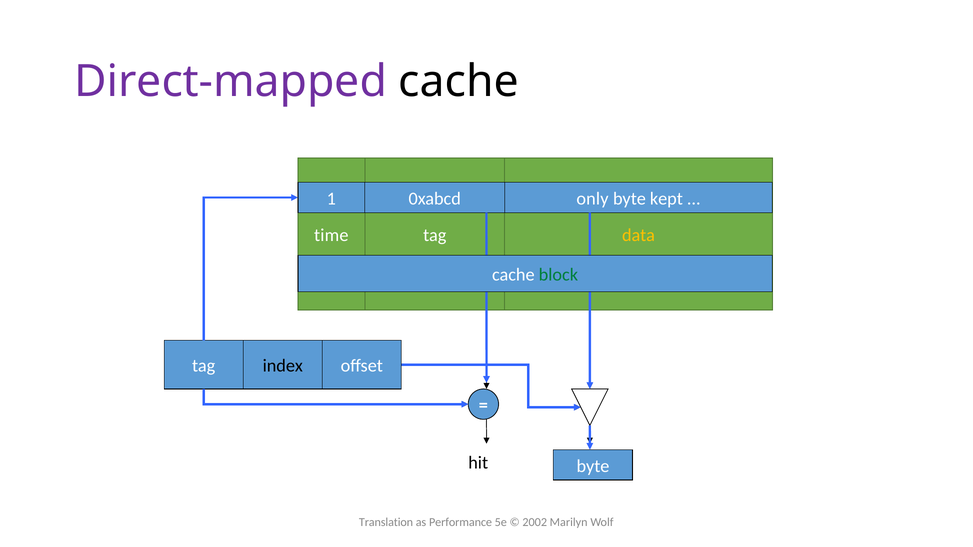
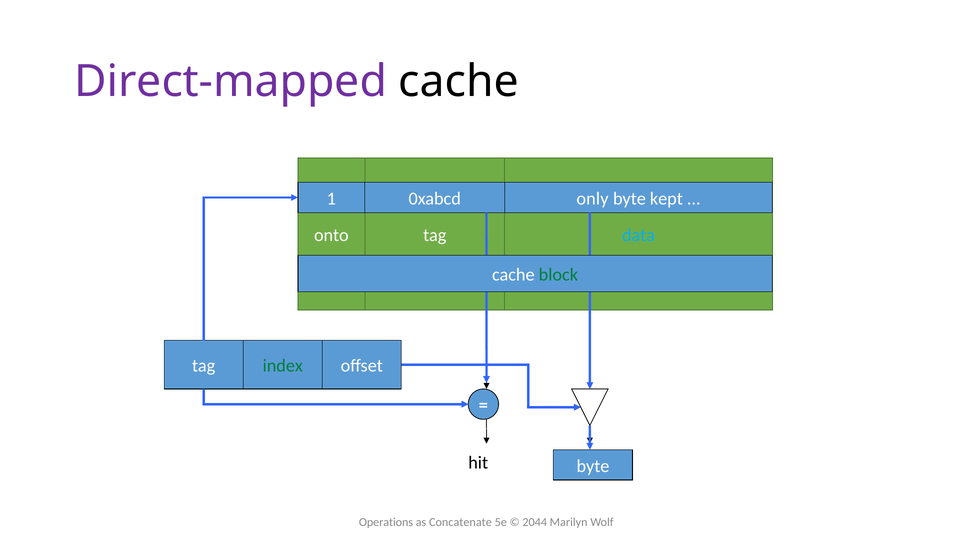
time: time -> onto
data colour: yellow -> light blue
index colour: black -> green
Translation: Translation -> Operations
Performance: Performance -> Concatenate
2002: 2002 -> 2044
